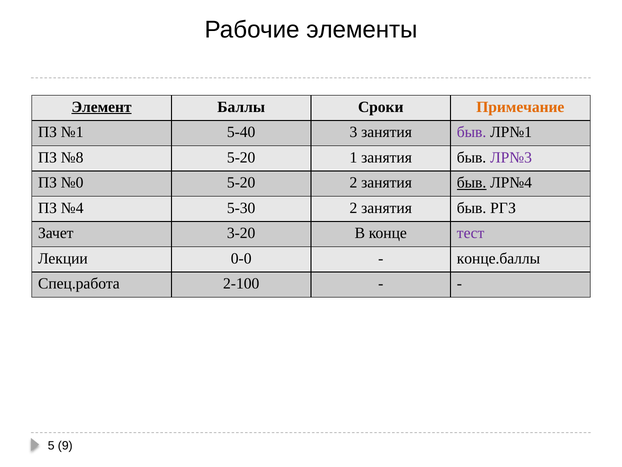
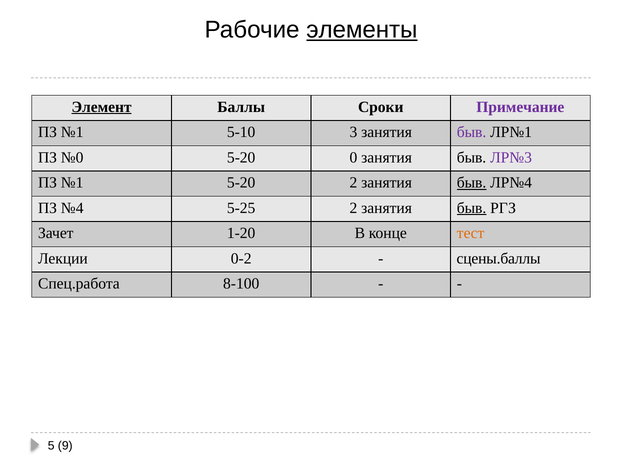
элементы underline: none -> present
Примечание colour: orange -> purple
5-40: 5-40 -> 5-10
№8: №8 -> №0
1: 1 -> 0
№0 at (72, 183): №0 -> №1
5-30: 5-30 -> 5-25
быв at (472, 208) underline: none -> present
3-20: 3-20 -> 1-20
тест colour: purple -> orange
0-0: 0-0 -> 0-2
конце.баллы: конце.баллы -> сцены.баллы
2-100: 2-100 -> 8-100
